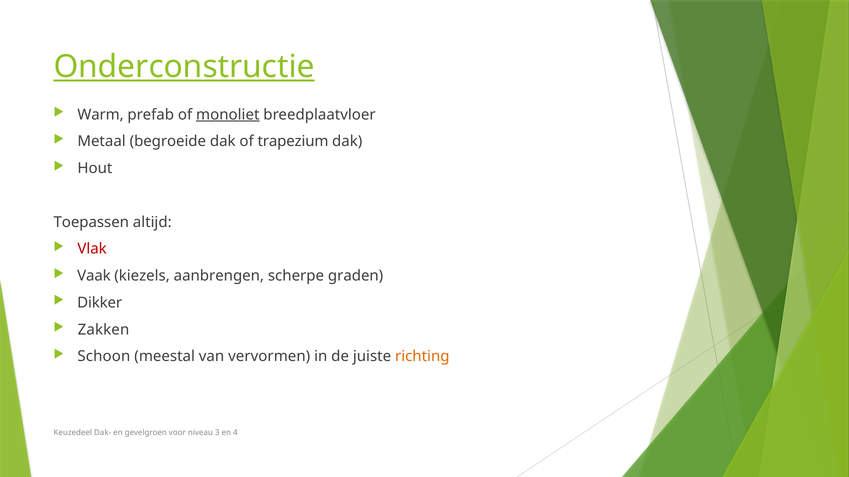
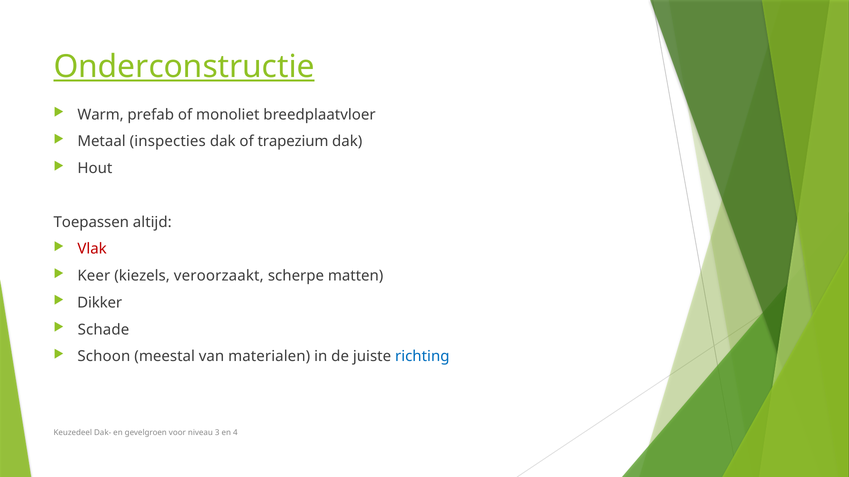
monoliet underline: present -> none
begroeide: begroeide -> inspecties
Vaak: Vaak -> Keer
aanbrengen: aanbrengen -> veroorzaakt
graden: graden -> matten
Zakken: Zakken -> Schade
vervormen: vervormen -> materialen
richting colour: orange -> blue
